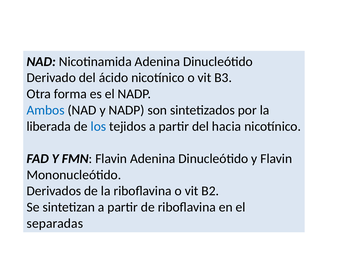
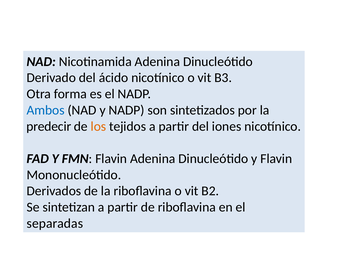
liberada: liberada -> predecir
los colour: blue -> orange
hacia: hacia -> iones
